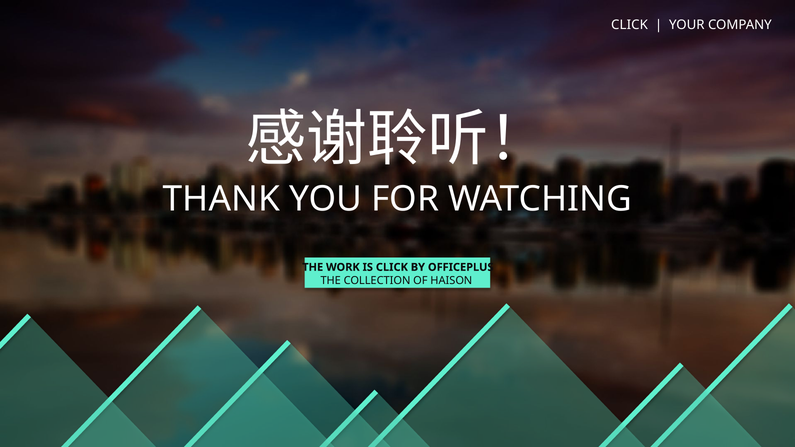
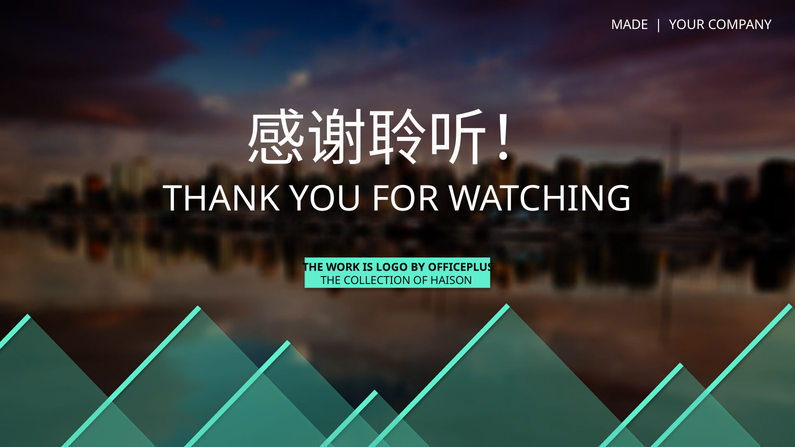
CLICK at (630, 25): CLICK -> MADE
IS CLICK: CLICK -> LOGO
